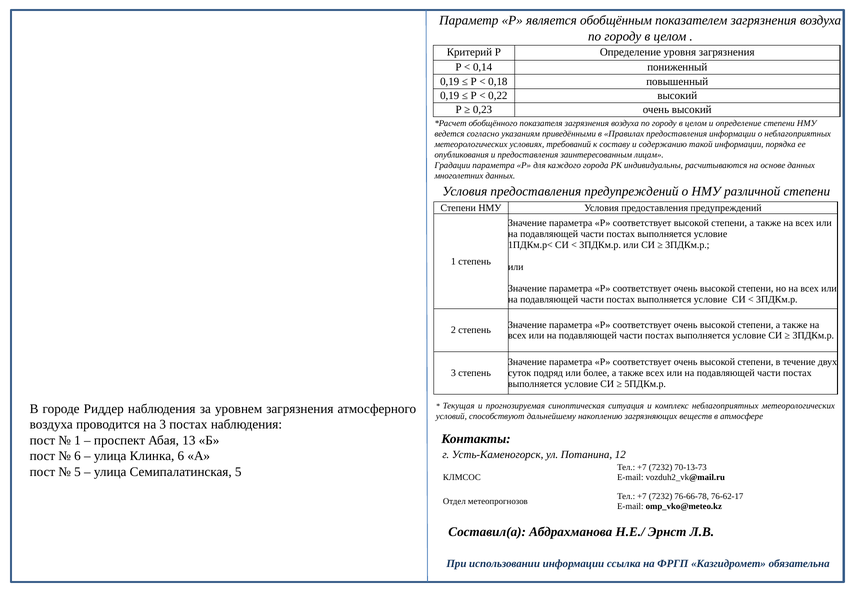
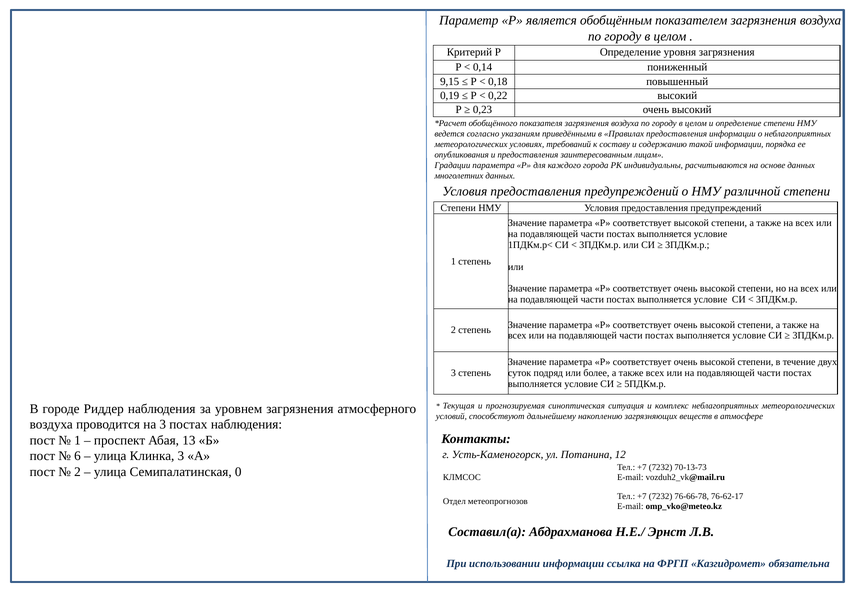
0,19 at (450, 81): 0,19 -> 9,15
Клинка 6: 6 -> 3
5 at (78, 472): 5 -> 2
Семипалатинская 5: 5 -> 0
